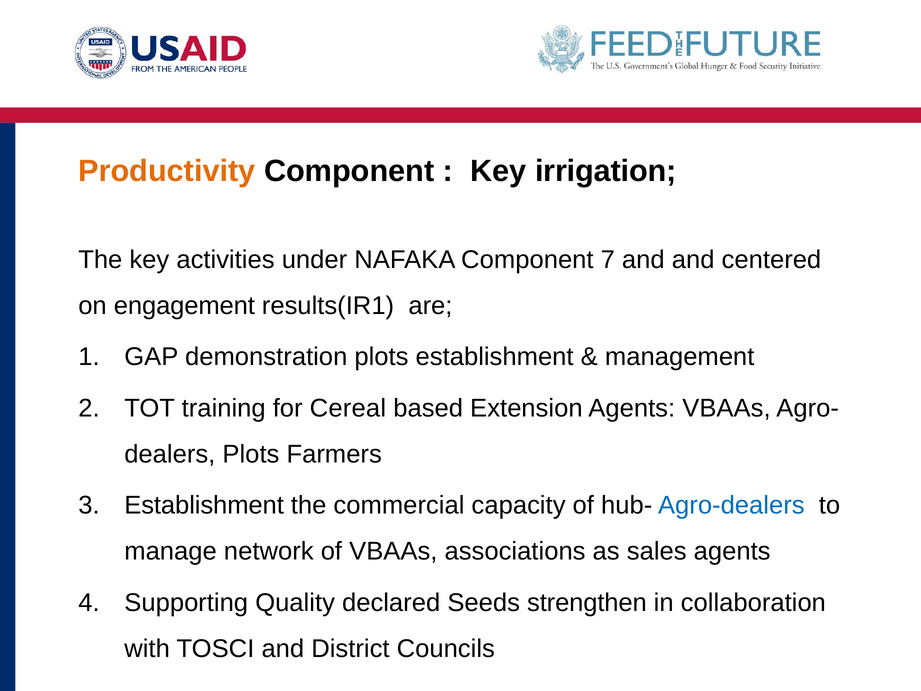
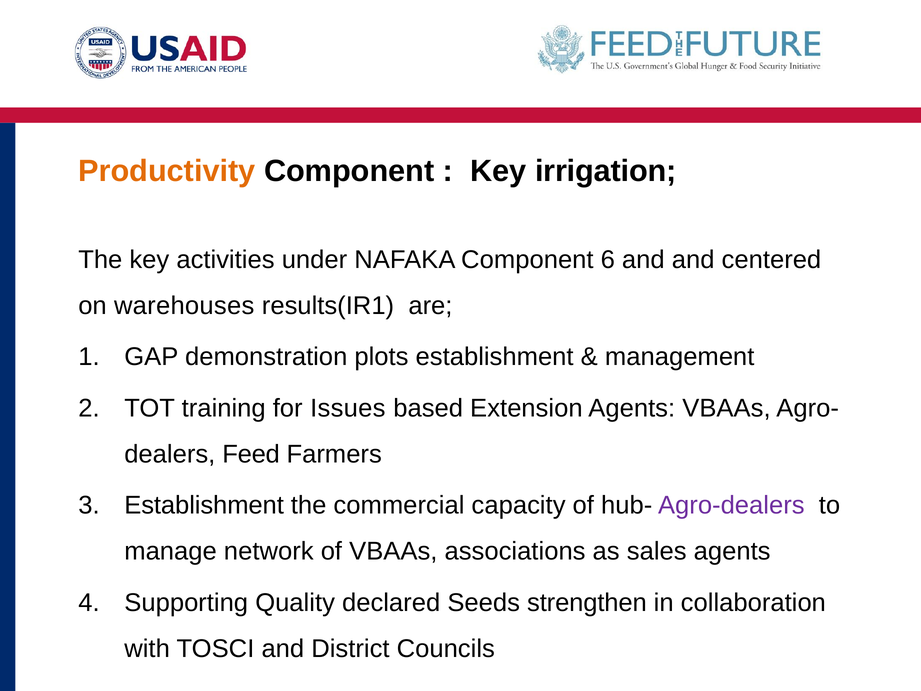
7: 7 -> 6
engagement: engagement -> warehouses
Cereal: Cereal -> Issues
Plots at (251, 454): Plots -> Feed
Agro-dealers colour: blue -> purple
